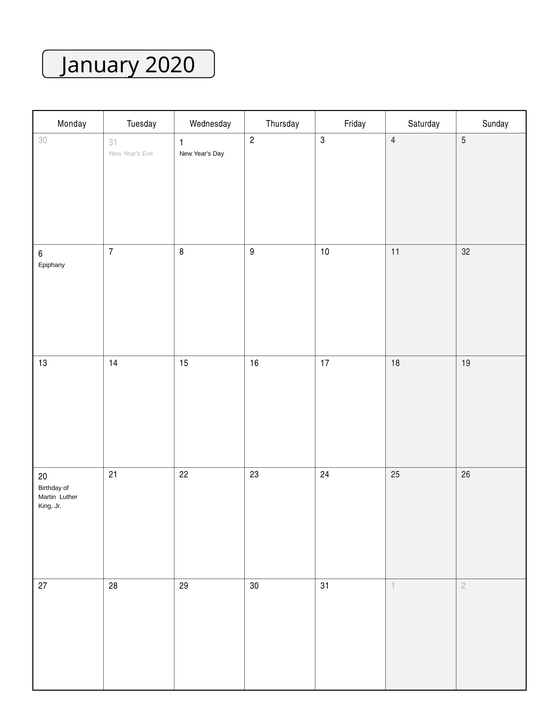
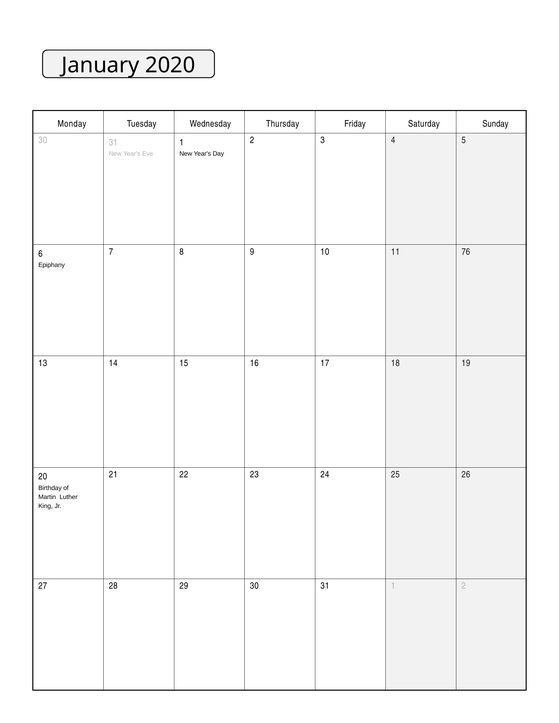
32: 32 -> 76
